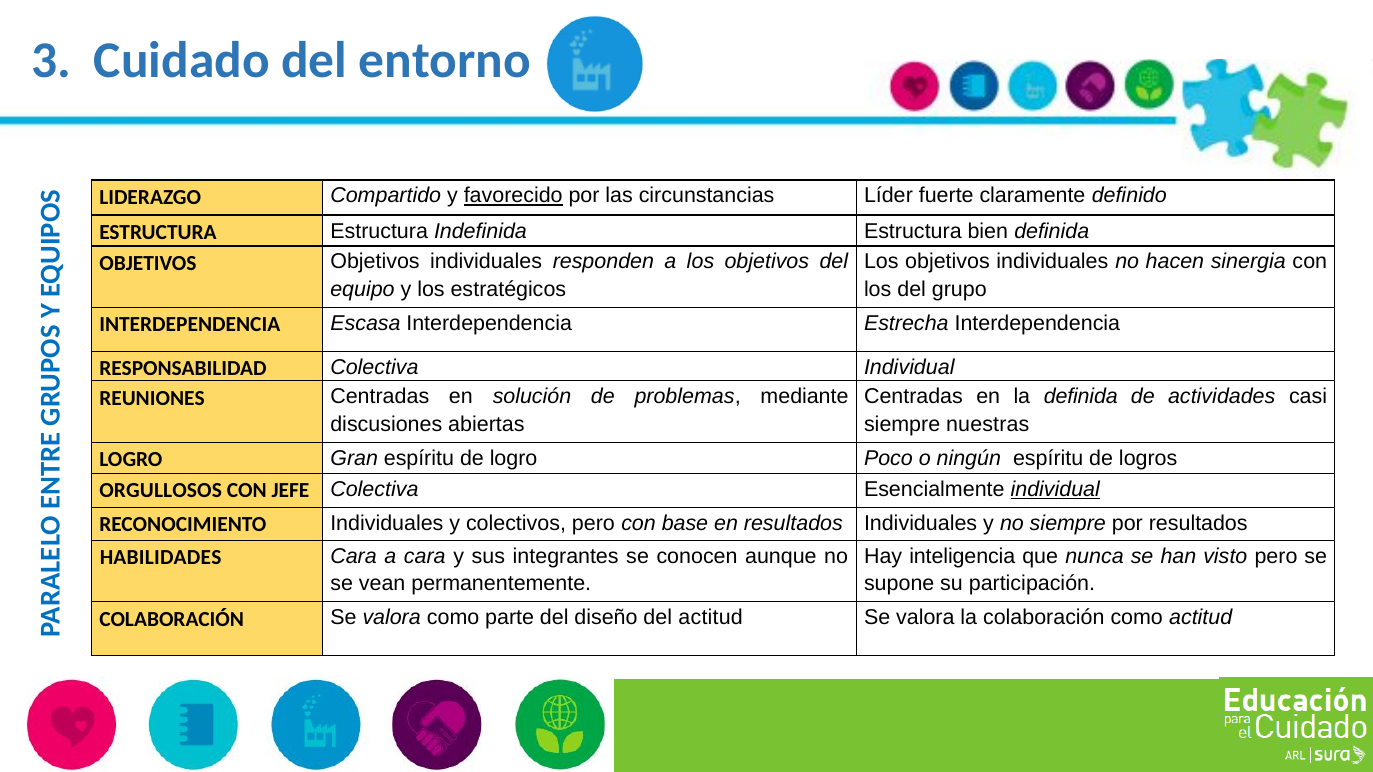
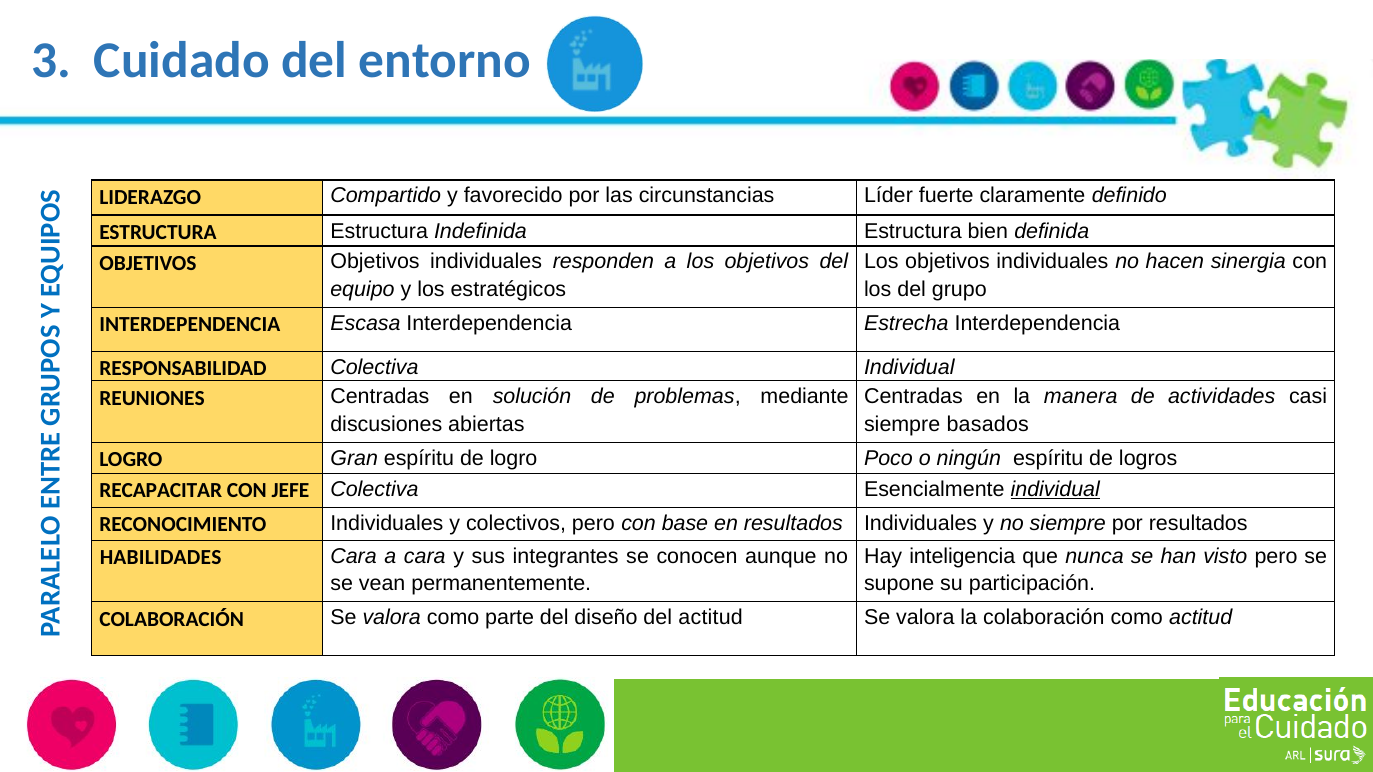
favorecido underline: present -> none
la definida: definida -> manera
nuestras: nuestras -> basados
ORGULLOSOS: ORGULLOSOS -> RECAPACITAR
